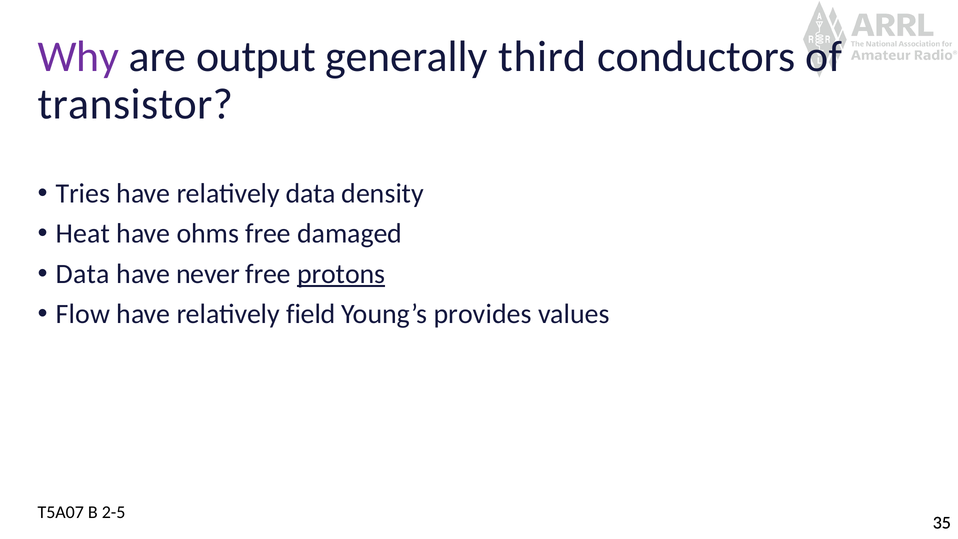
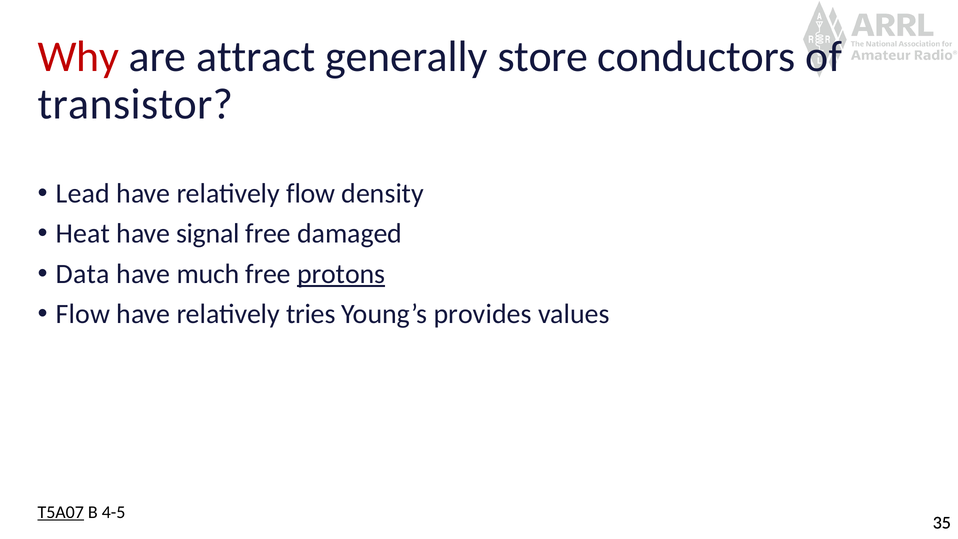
Why colour: purple -> red
output: output -> attract
third: third -> store
Tries: Tries -> Lead
relatively data: data -> flow
ohms: ohms -> signal
never: never -> much
field: field -> tries
T5A07 underline: none -> present
2-5: 2-5 -> 4-5
